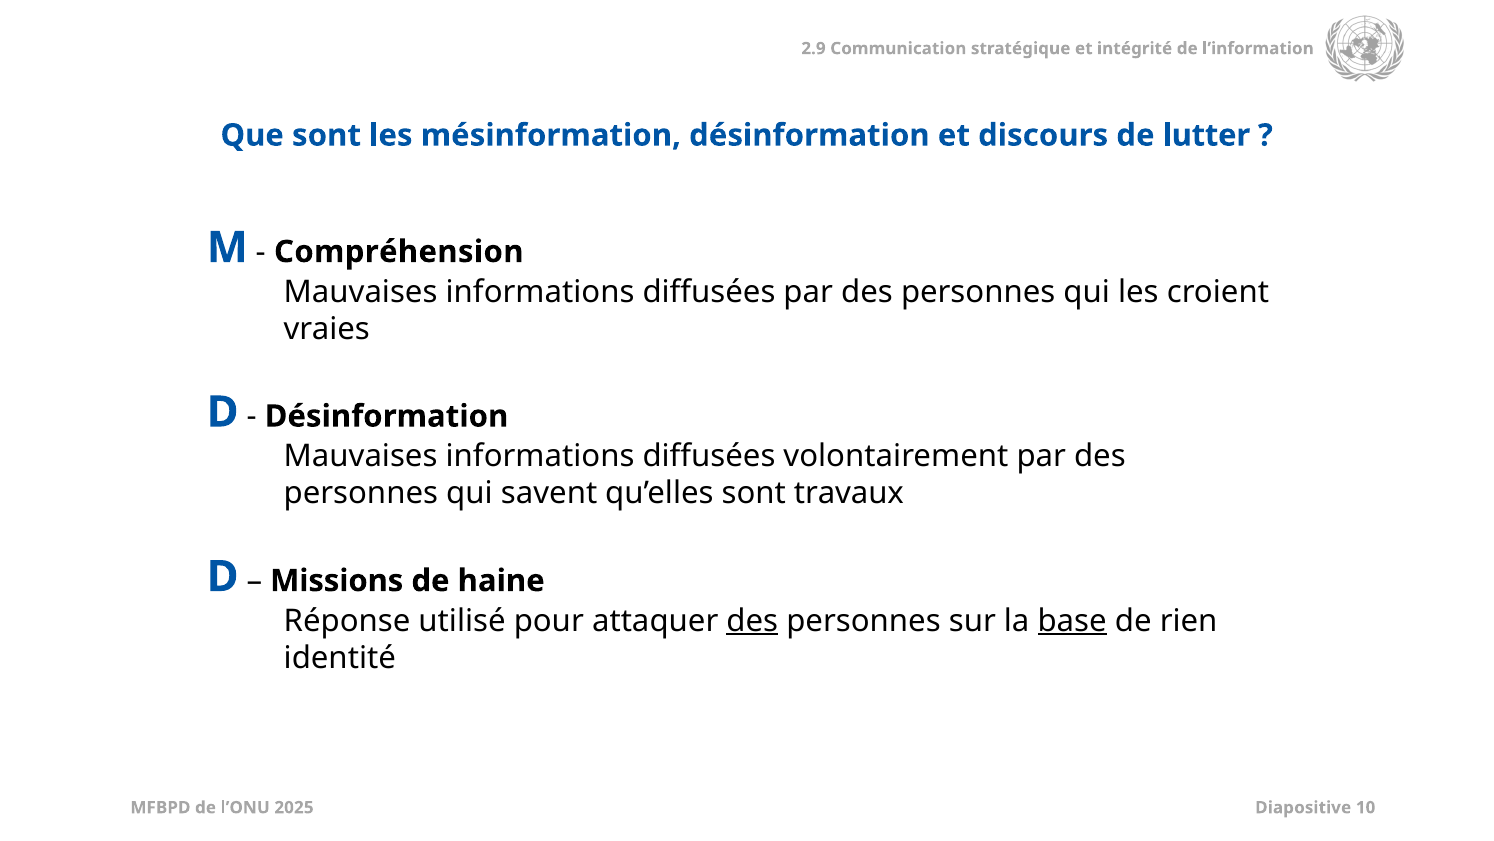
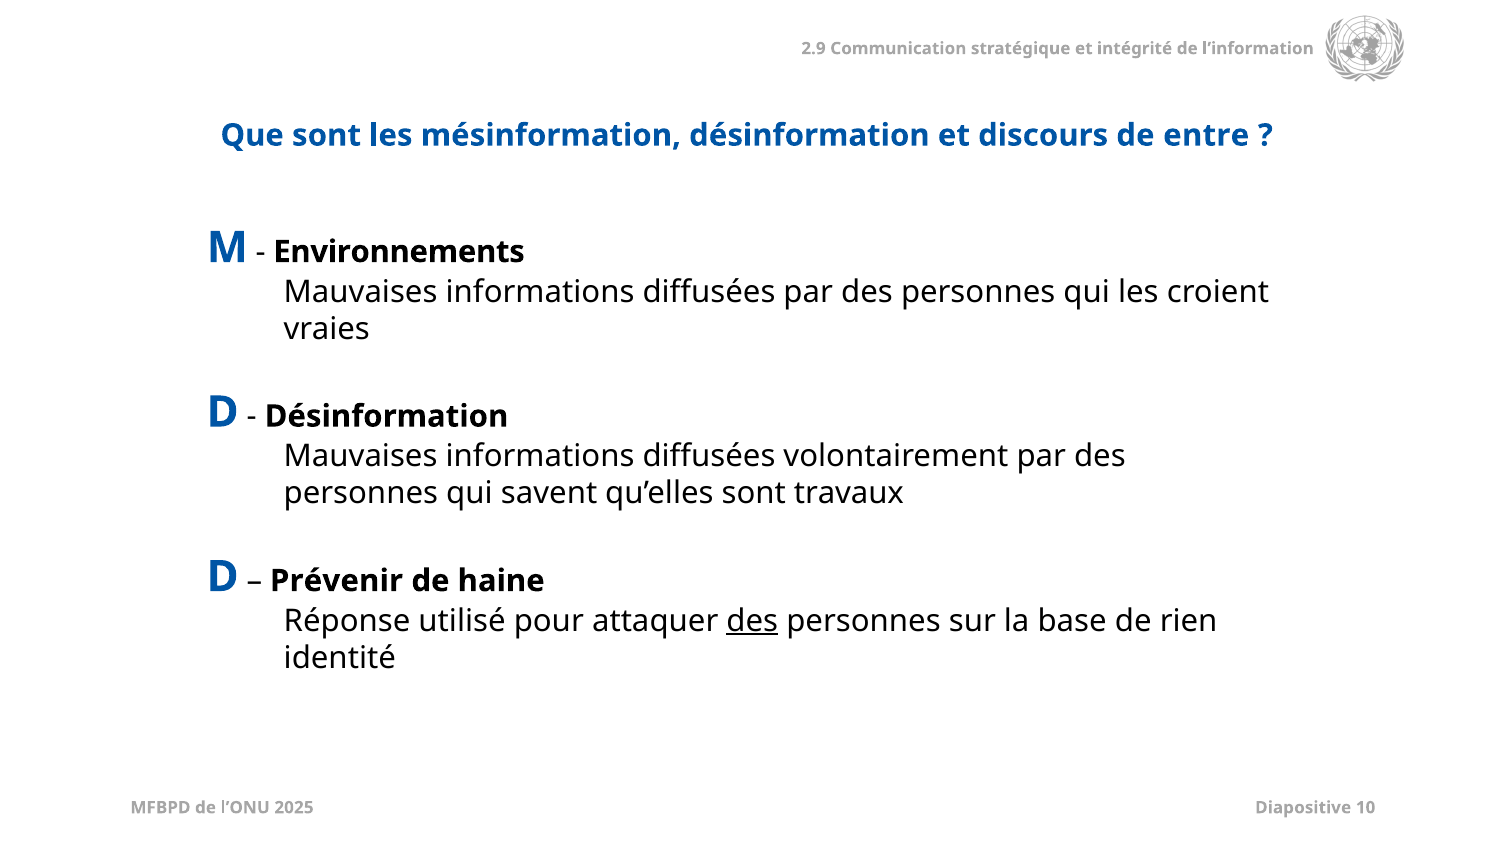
lutter: lutter -> entre
Compréhension: Compréhension -> Environnements
Missions: Missions -> Prévenir
base underline: present -> none
